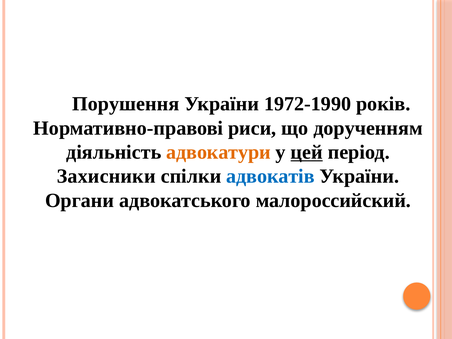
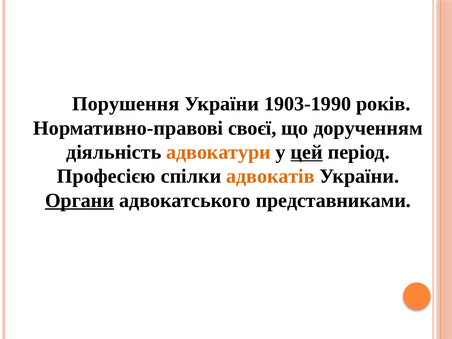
1972-1990: 1972-1990 -> 1903-1990
риси: риси -> своєї
Захисники: Захисники -> Професією
адвокатів colour: blue -> orange
Органи underline: none -> present
малороссийский: малороссийский -> представниками
